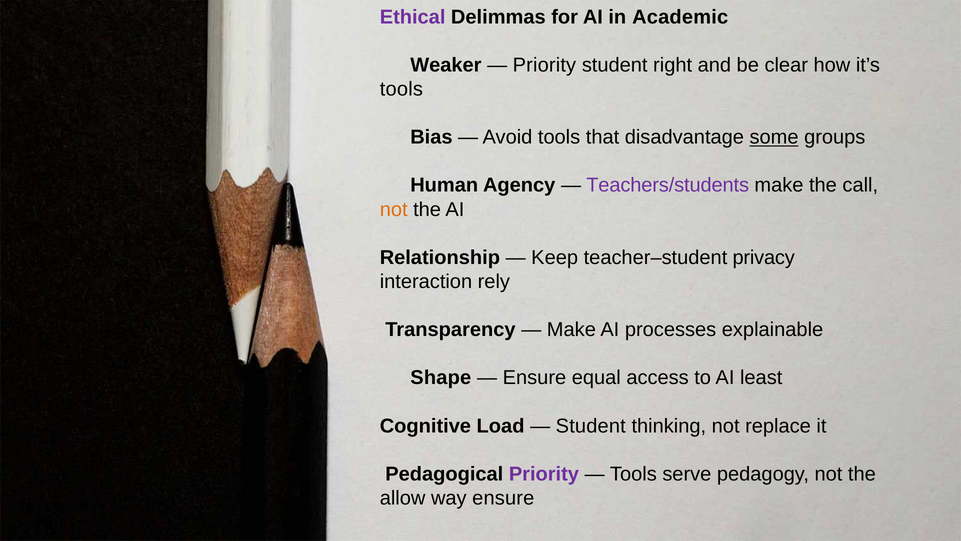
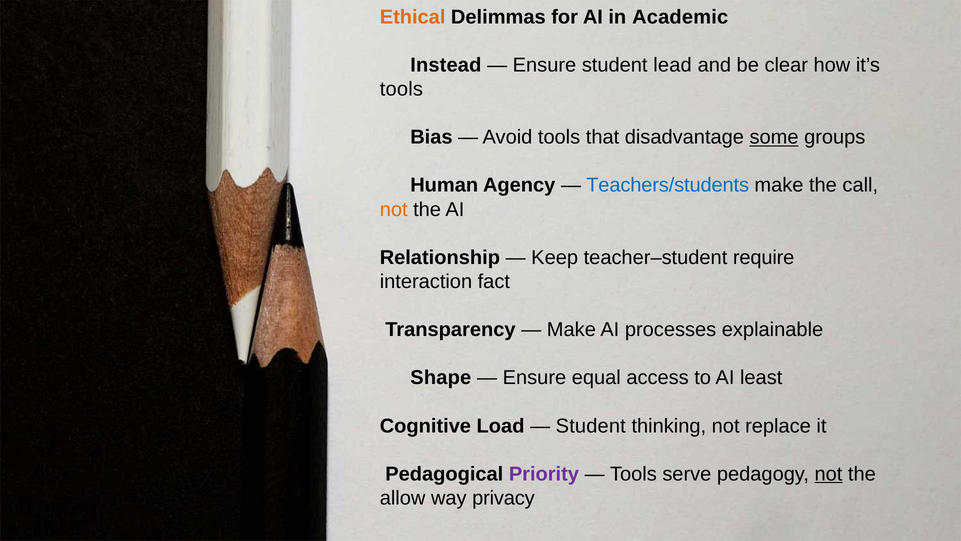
Ethical colour: purple -> orange
Weaker: Weaker -> Instead
Priority at (544, 65): Priority -> Ensure
right: right -> lead
Teachers/students colour: purple -> blue
privacy: privacy -> require
rely: rely -> fact
not at (828, 474) underline: none -> present
way ensure: ensure -> privacy
